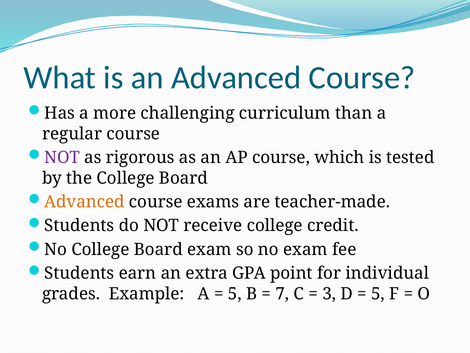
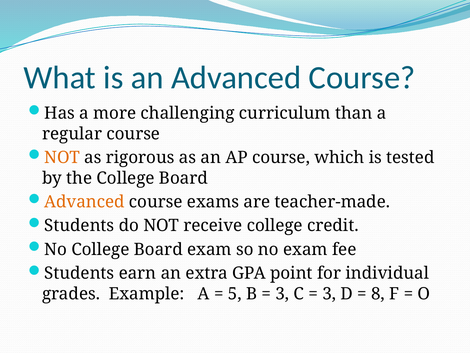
NOT at (62, 157) colour: purple -> orange
7 at (282, 293): 7 -> 3
5 at (378, 293): 5 -> 8
